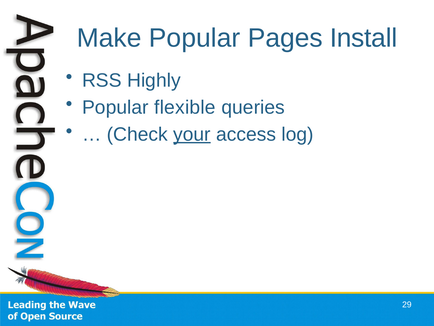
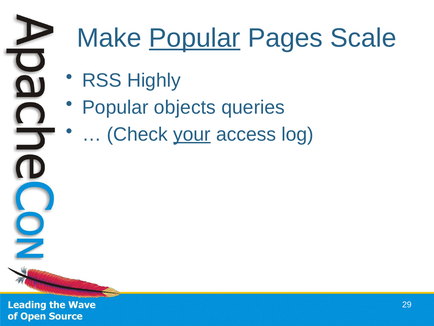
Popular at (195, 38) underline: none -> present
Install: Install -> Scale
flexible: flexible -> objects
